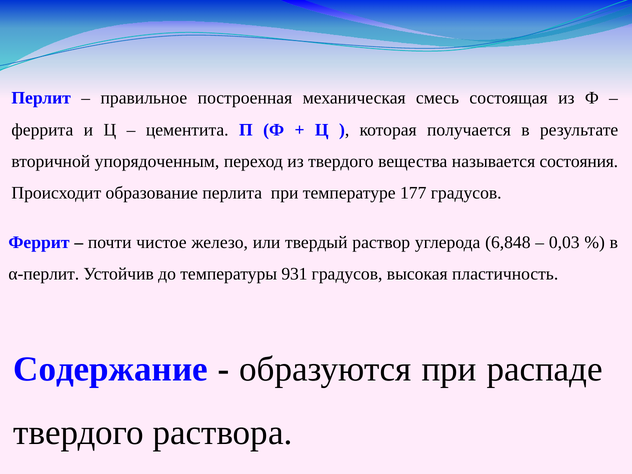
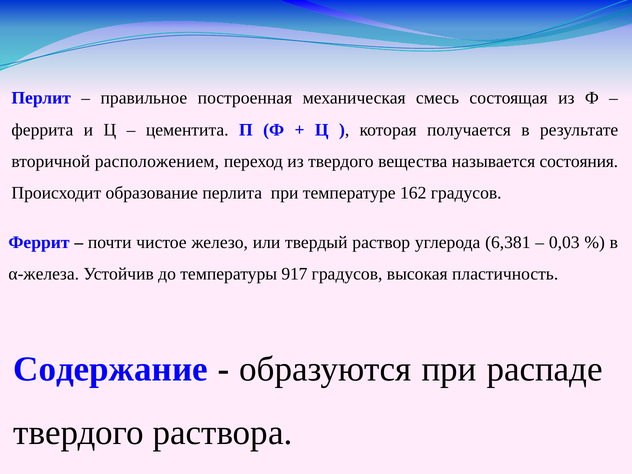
упорядоченным: упорядоченным -> расположением
177: 177 -> 162
6,848: 6,848 -> 6,381
α-перлит: α-перлит -> α-железа
931: 931 -> 917
